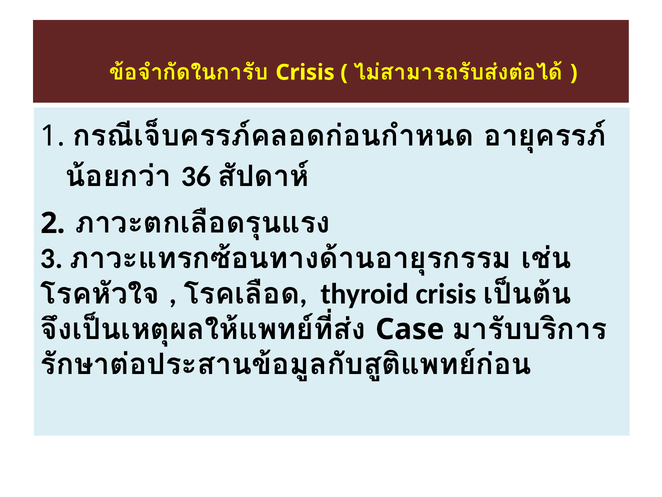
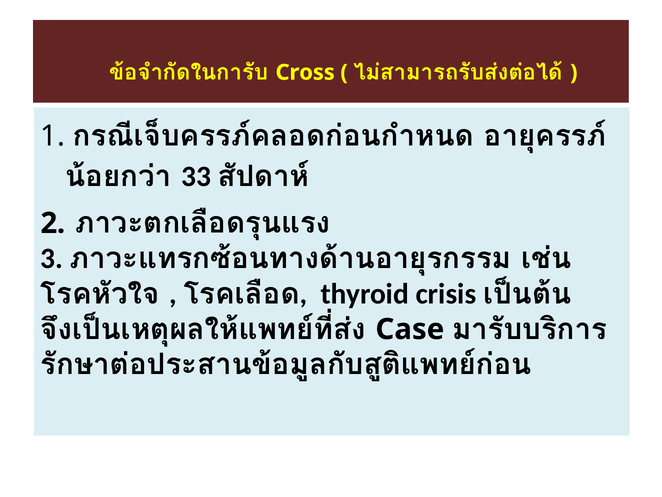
Crisis at (305, 72): Crisis -> Cross
36: 36 -> 33
